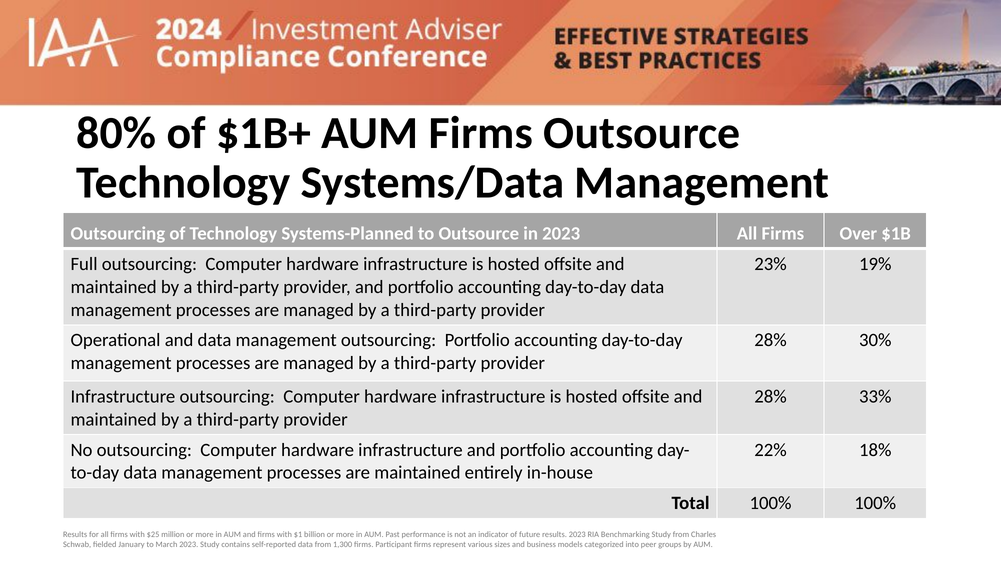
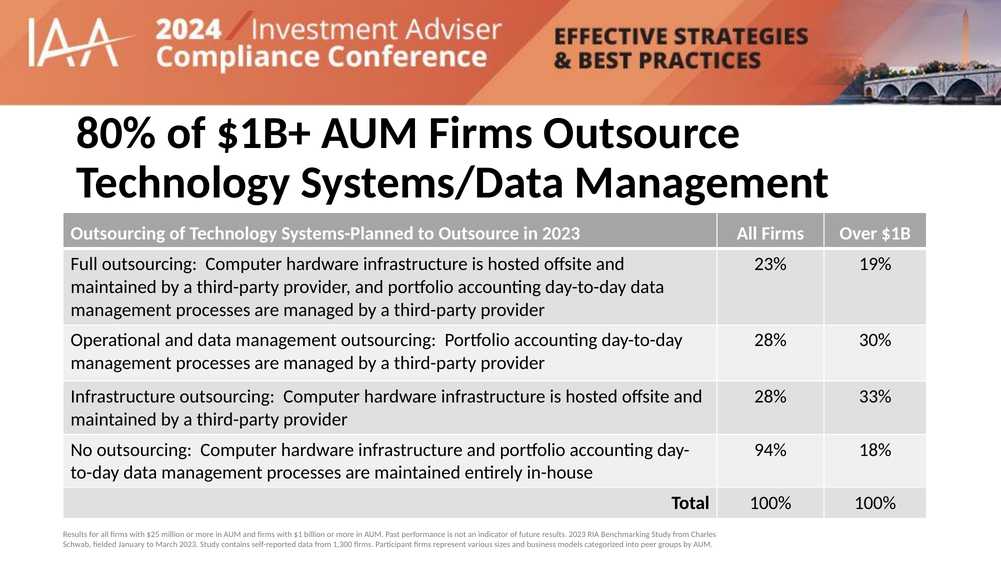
22%: 22% -> 94%
